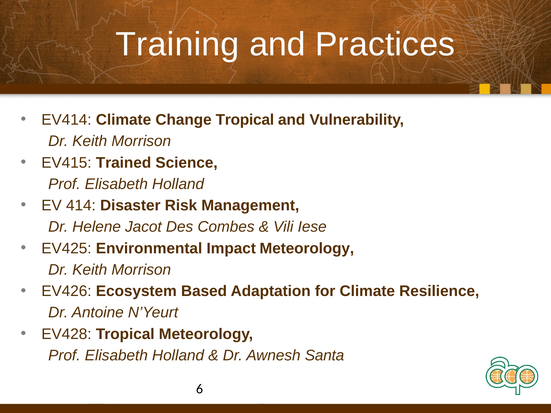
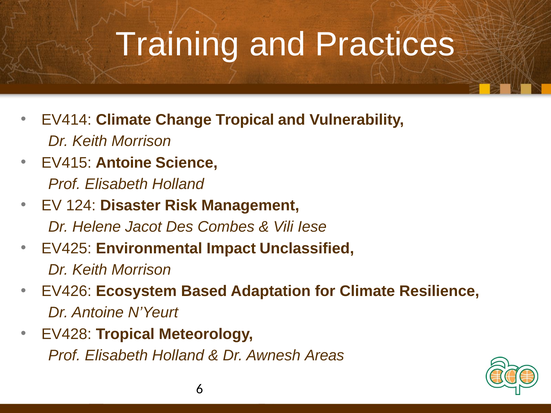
EV415 Trained: Trained -> Antoine
414: 414 -> 124
Impact Meteorology: Meteorology -> Unclassified
Santa: Santa -> Areas
